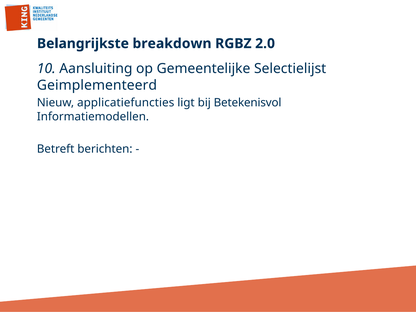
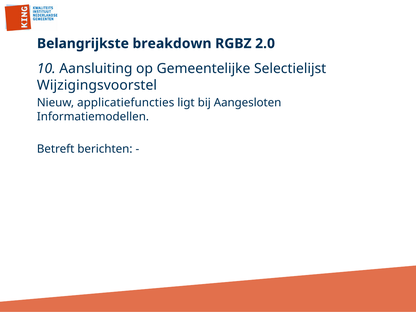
Geimplementeerd: Geimplementeerd -> Wijzigingsvoorstel
Betekenisvol: Betekenisvol -> Aangesloten
